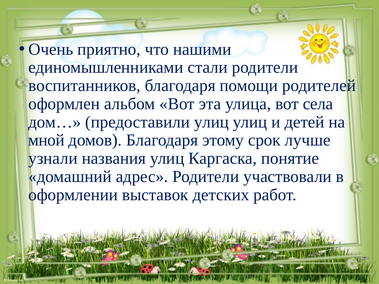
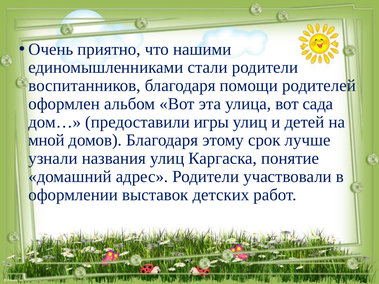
села: села -> сада
предоставили улиц: улиц -> игры
